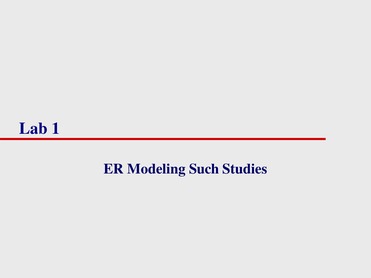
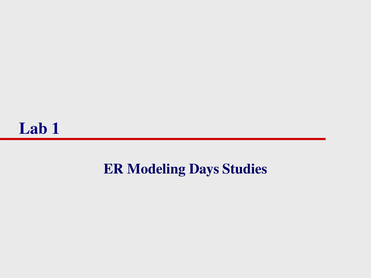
Such: Such -> Days
